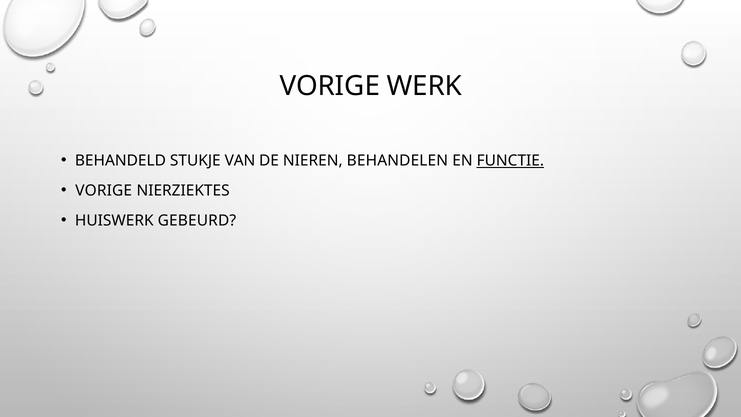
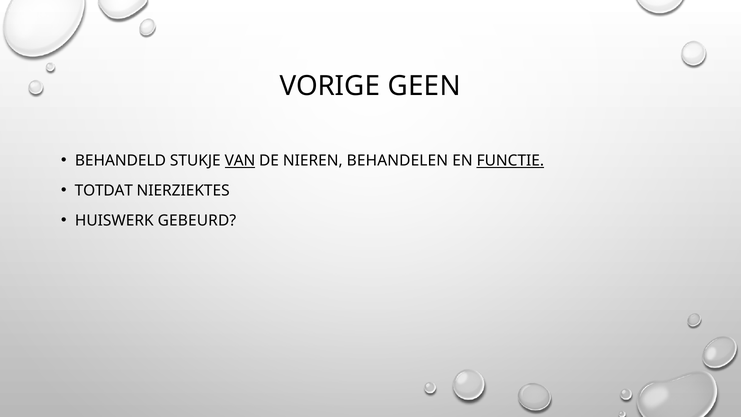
WERK: WERK -> GEEN
VAN underline: none -> present
VORIGE at (104, 191): VORIGE -> TOTDAT
